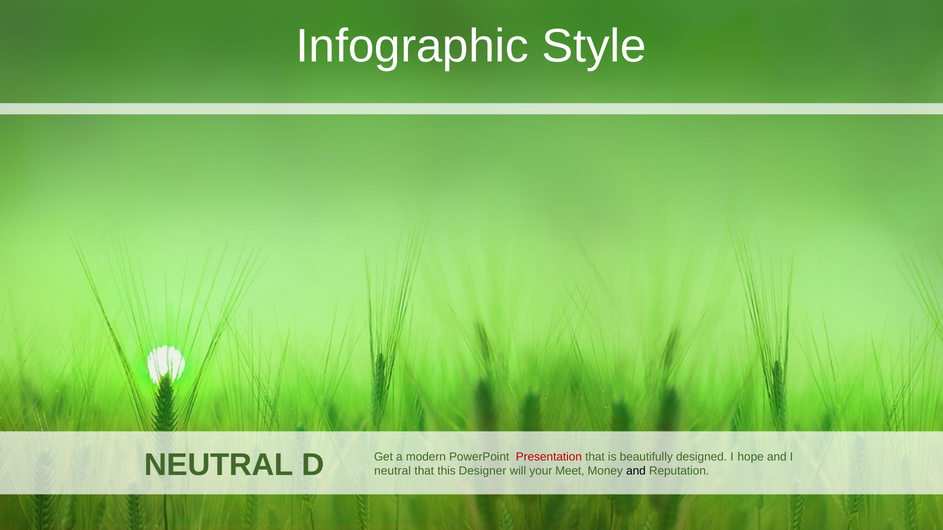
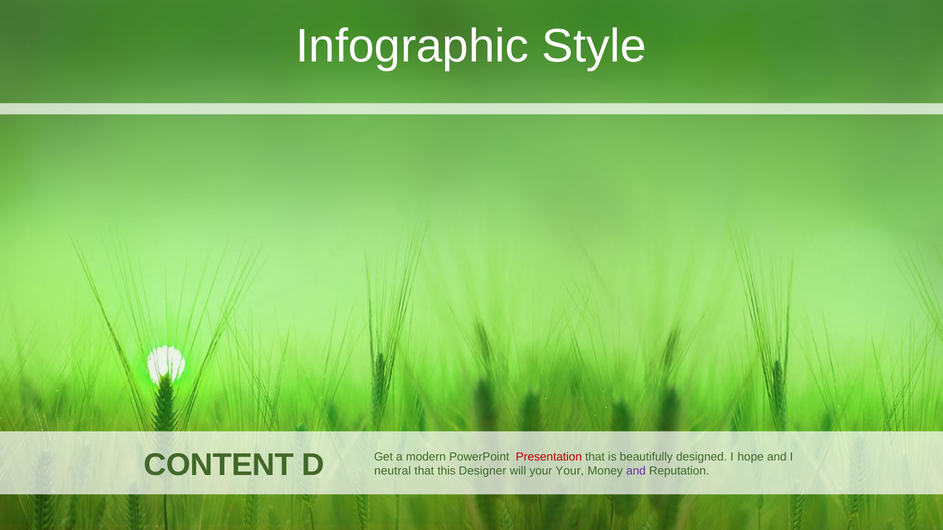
NEUTRAL at (219, 465): NEUTRAL -> CONTENT
your Meet: Meet -> Your
and at (636, 471) colour: black -> purple
